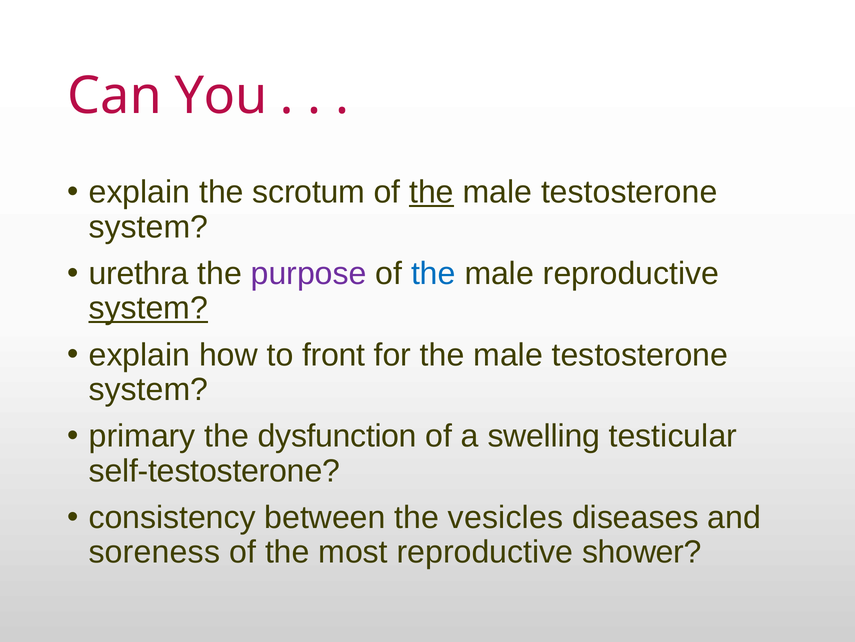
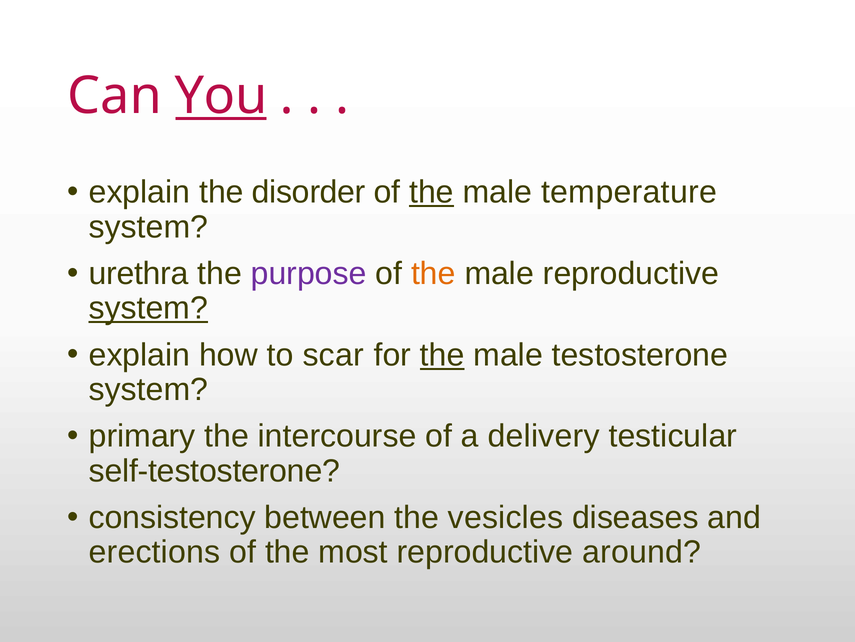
You underline: none -> present
scrotum: scrotum -> disorder
testosterone at (629, 192): testosterone -> temperature
the at (433, 273) colour: blue -> orange
front: front -> scar
the at (442, 355) underline: none -> present
dysfunction: dysfunction -> intercourse
swelling: swelling -> delivery
soreness: soreness -> erections
shower: shower -> around
